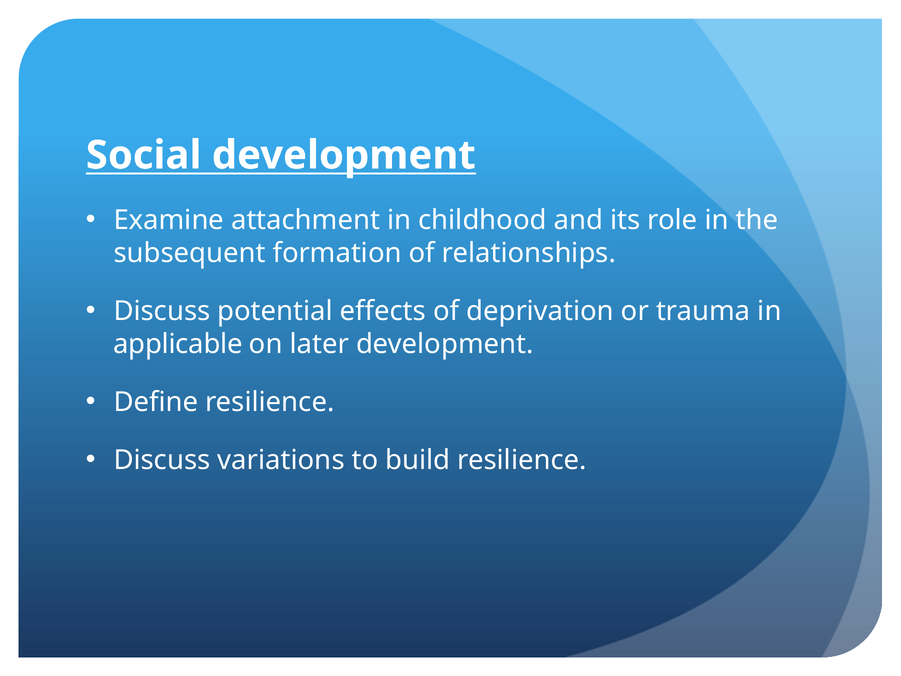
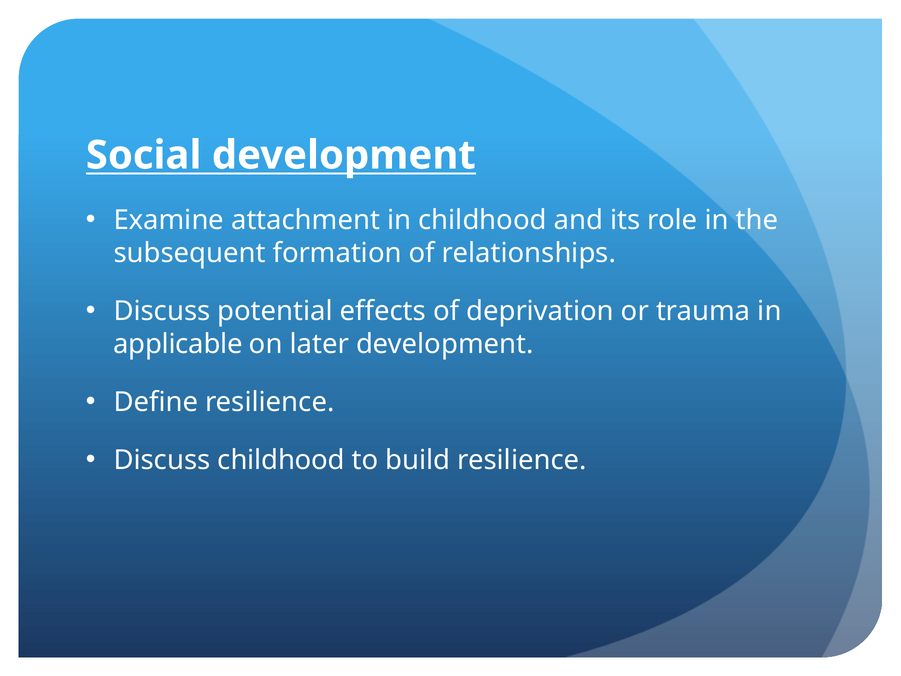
Discuss variations: variations -> childhood
